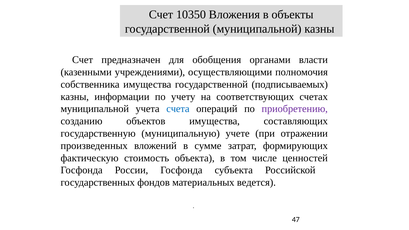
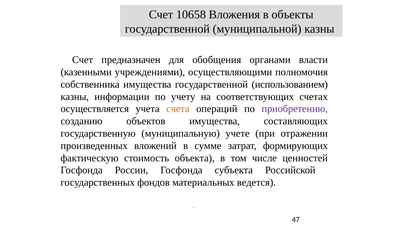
10350: 10350 -> 10658
подписываемых: подписываемых -> использованием
муниципальной at (95, 109): муниципальной -> осуществляется
счета colour: blue -> orange
